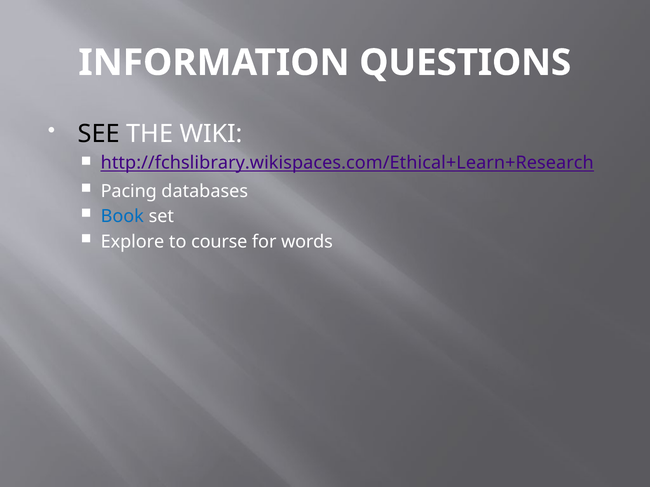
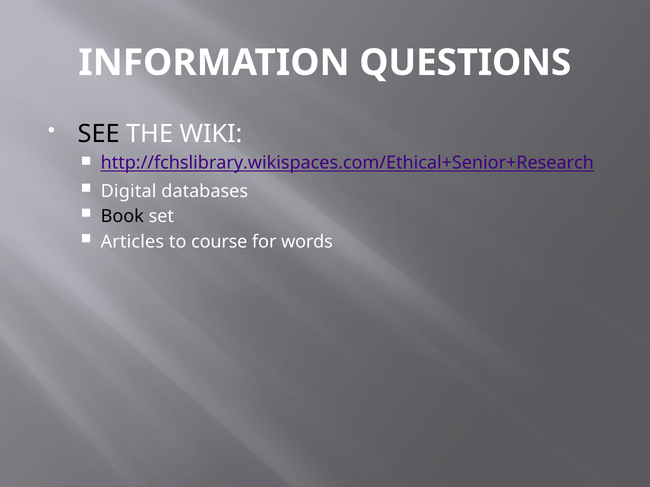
http://fchslibrary.wikispaces.com/Ethical+Learn+Research: http://fchslibrary.wikispaces.com/Ethical+Learn+Research -> http://fchslibrary.wikispaces.com/Ethical+Senior+Research
Pacing: Pacing -> Digital
Book colour: blue -> black
Explore: Explore -> Articles
